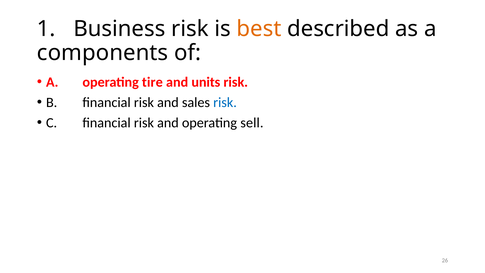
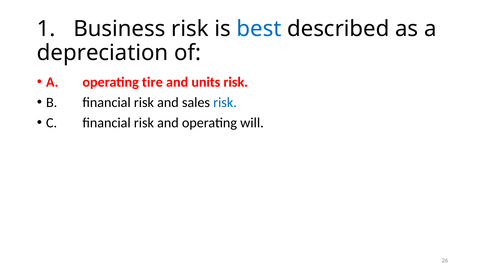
best colour: orange -> blue
components: components -> depreciation
sell: sell -> will
